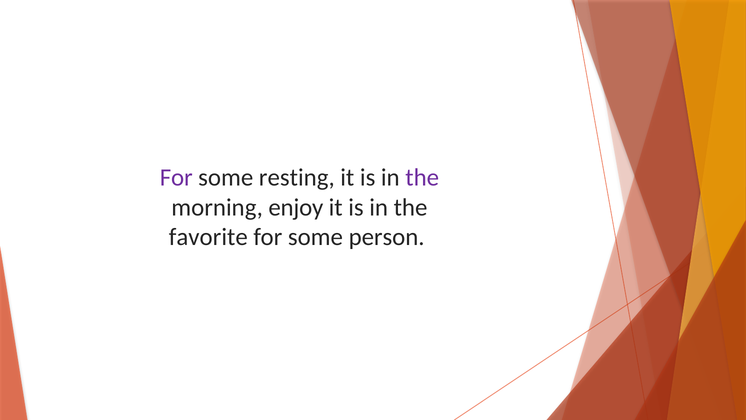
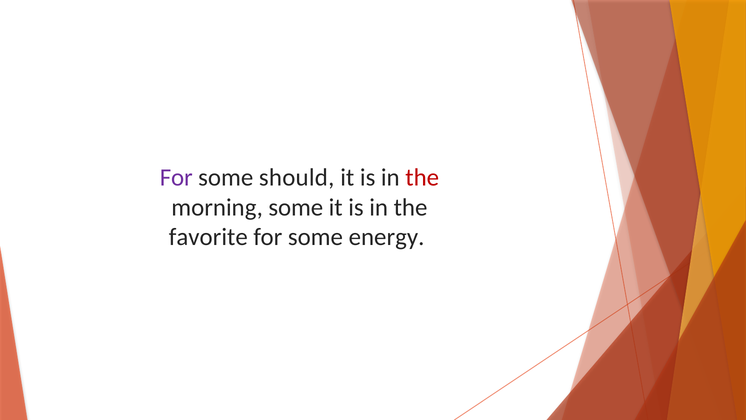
resting: resting -> should
the at (422, 177) colour: purple -> red
morning enjoy: enjoy -> some
person: person -> energy
